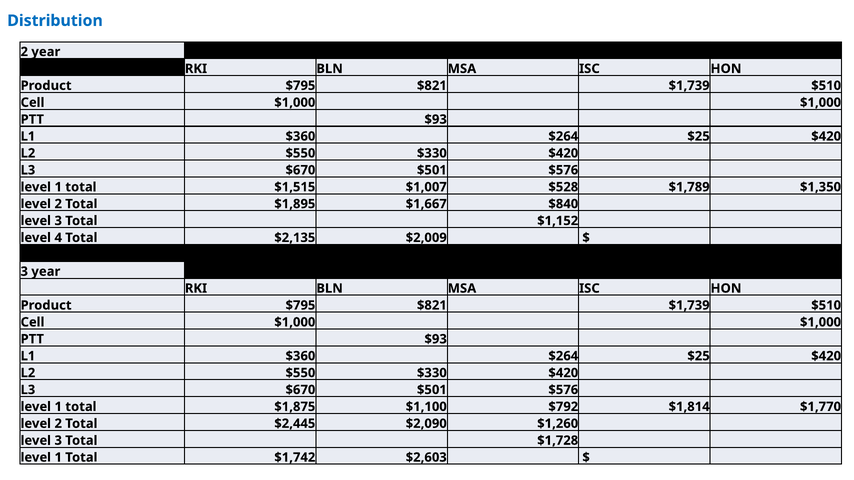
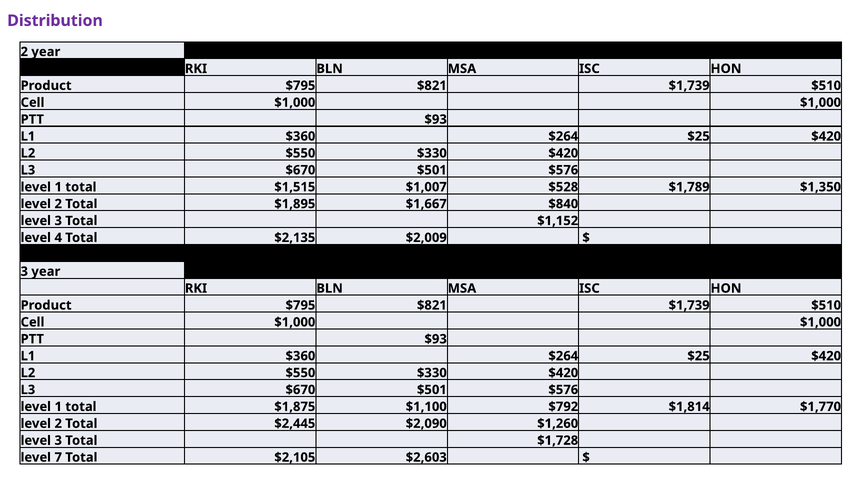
Distribution colour: blue -> purple
1 at (58, 458): 1 -> 7
$1,742: $1,742 -> $2,105
